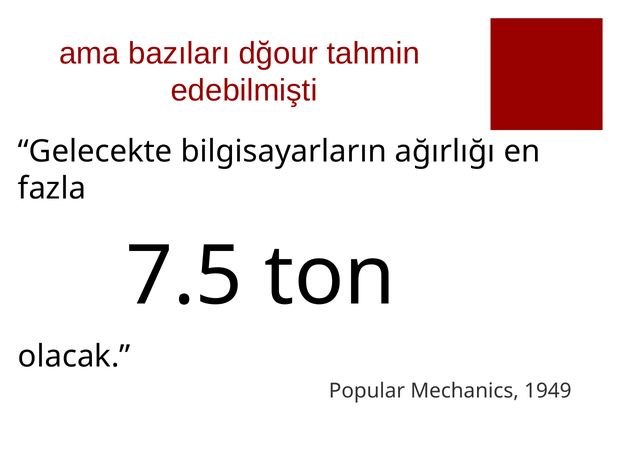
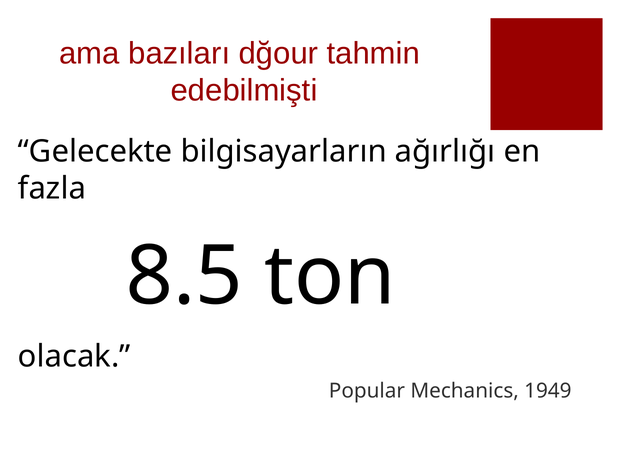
7.5: 7.5 -> 8.5
